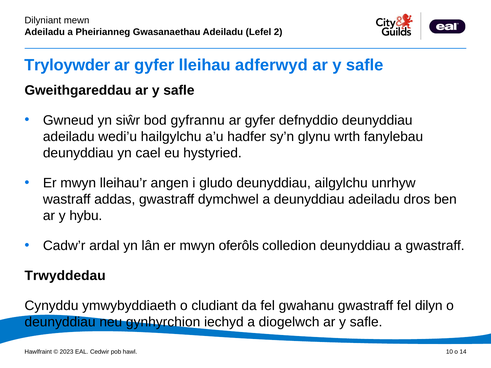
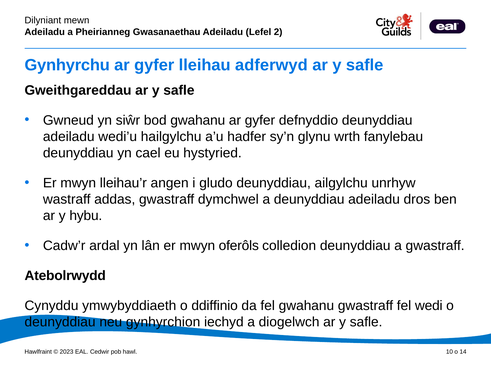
Tryloywder: Tryloywder -> Gynhyrchu
bod gyfrannu: gyfrannu -> gwahanu
Trwyddedau: Trwyddedau -> Atebolrwydd
cludiant: cludiant -> ddiffinio
dilyn: dilyn -> wedi
